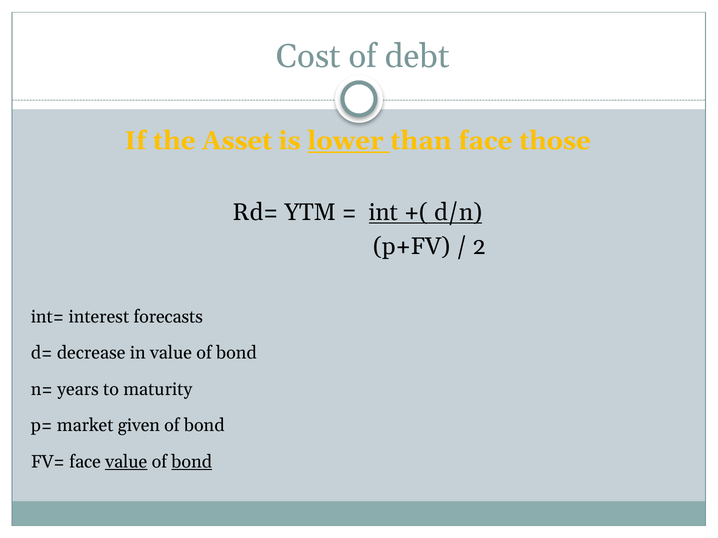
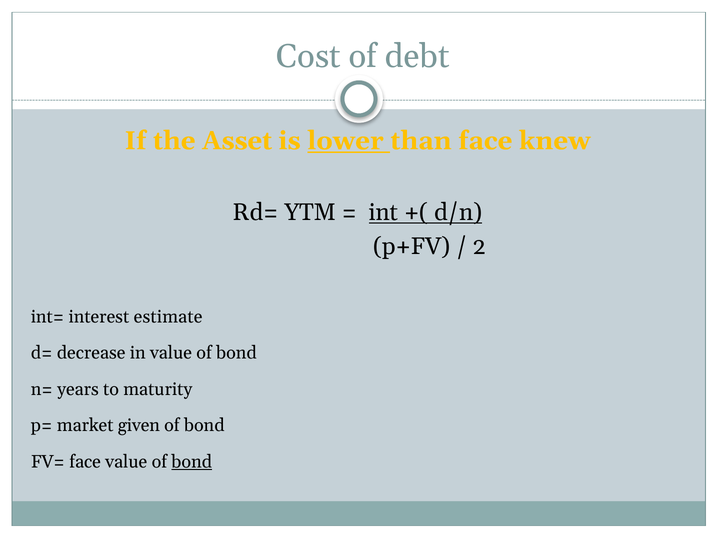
those: those -> knew
forecasts: forecasts -> estimate
value at (126, 462) underline: present -> none
